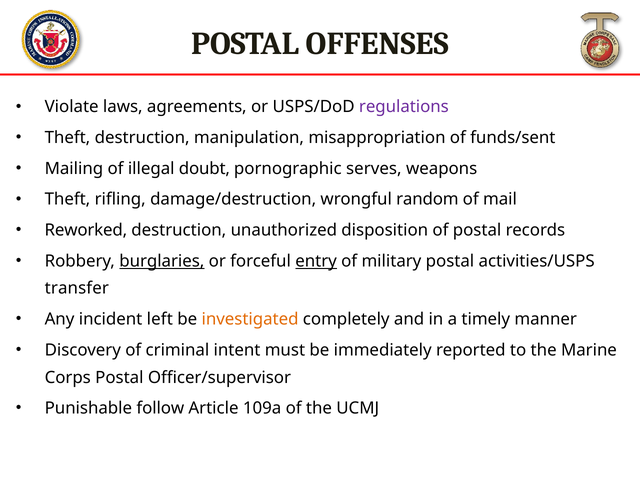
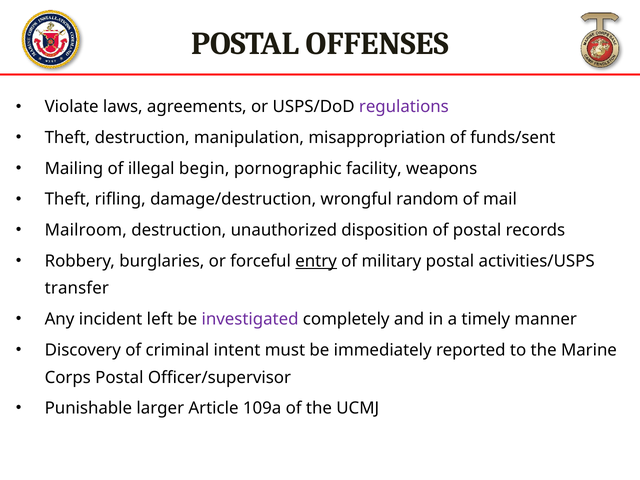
doubt: doubt -> begin
serves: serves -> facility
Reworked: Reworked -> Mailroom
burglaries underline: present -> none
investigated colour: orange -> purple
follow: follow -> larger
